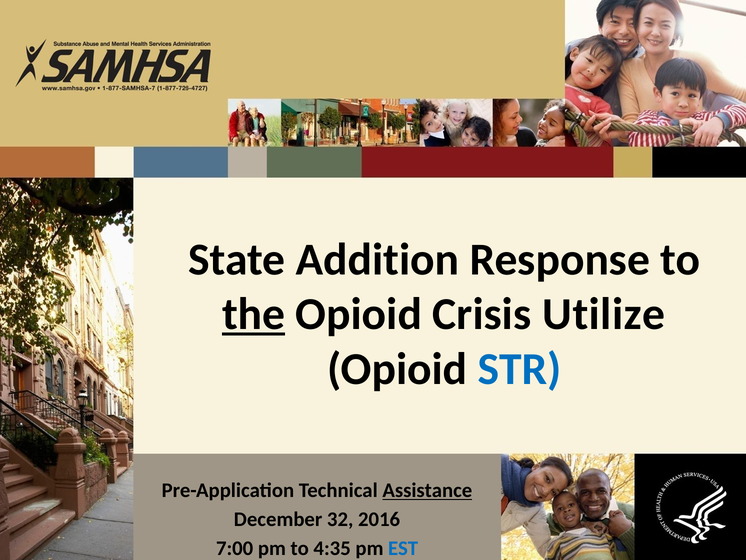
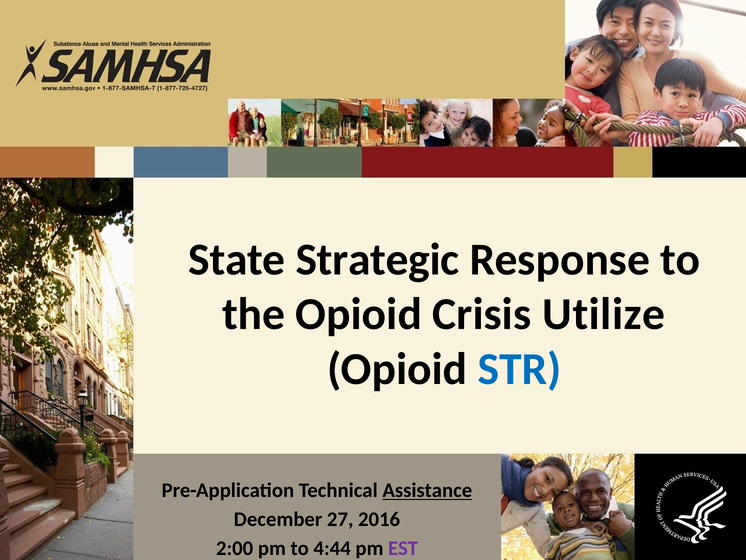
Addition: Addition -> Strategic
the underline: present -> none
32: 32 -> 27
7:00: 7:00 -> 2:00
4:35: 4:35 -> 4:44
EST colour: blue -> purple
